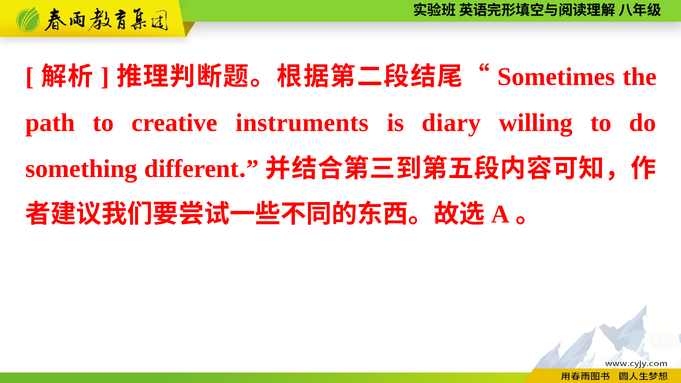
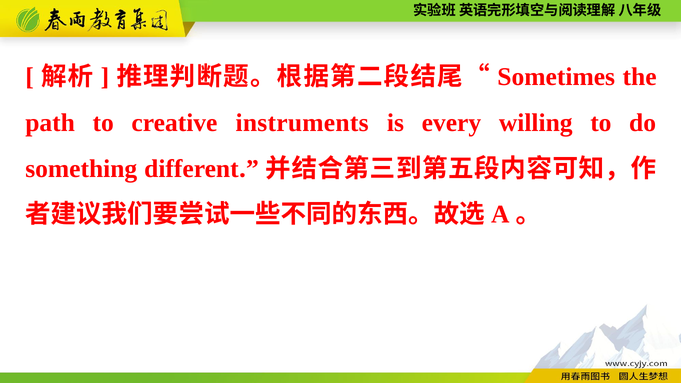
diary: diary -> every
